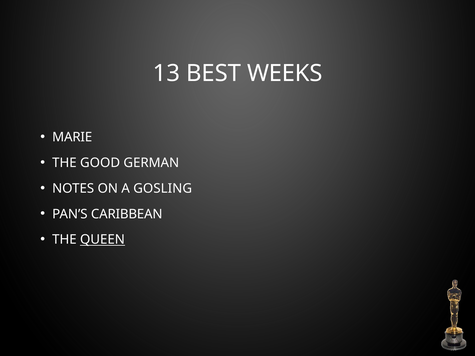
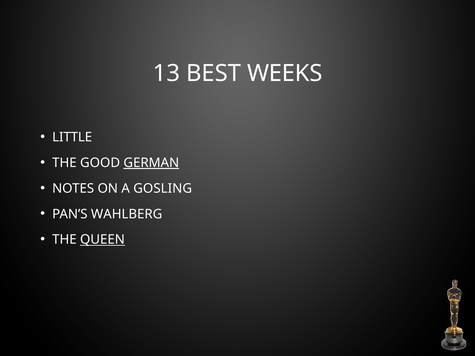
MARIE: MARIE -> LITTLE
GERMAN underline: none -> present
CARIBBEAN: CARIBBEAN -> WAHLBERG
